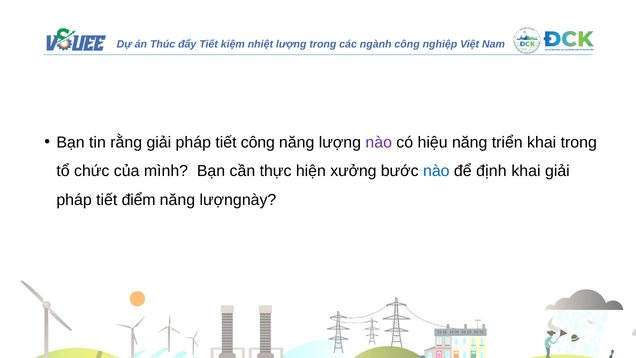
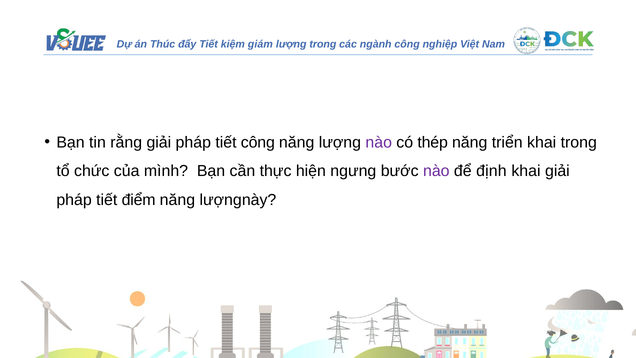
nhiệt: nhiệt -> giám
hiệu: hiệu -> thép
xưởng: xưởng -> ngưng
nào at (436, 171) colour: blue -> purple
